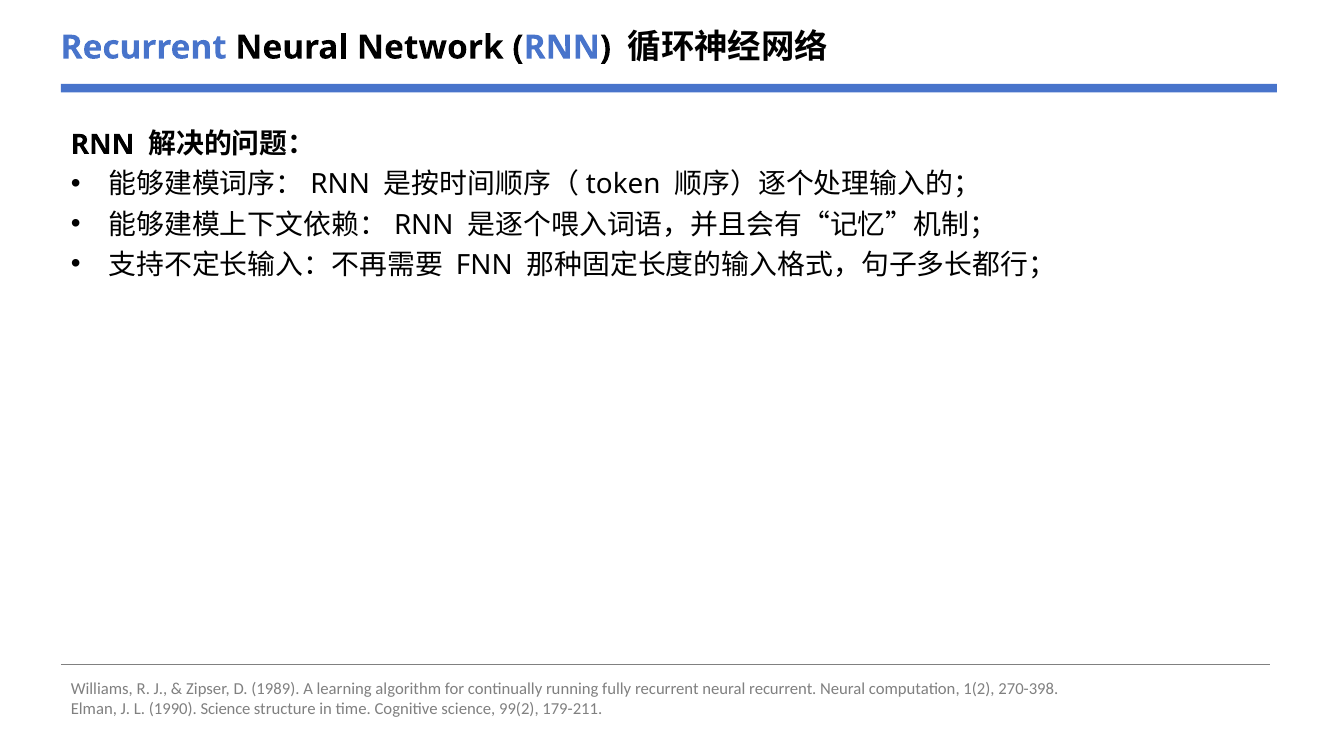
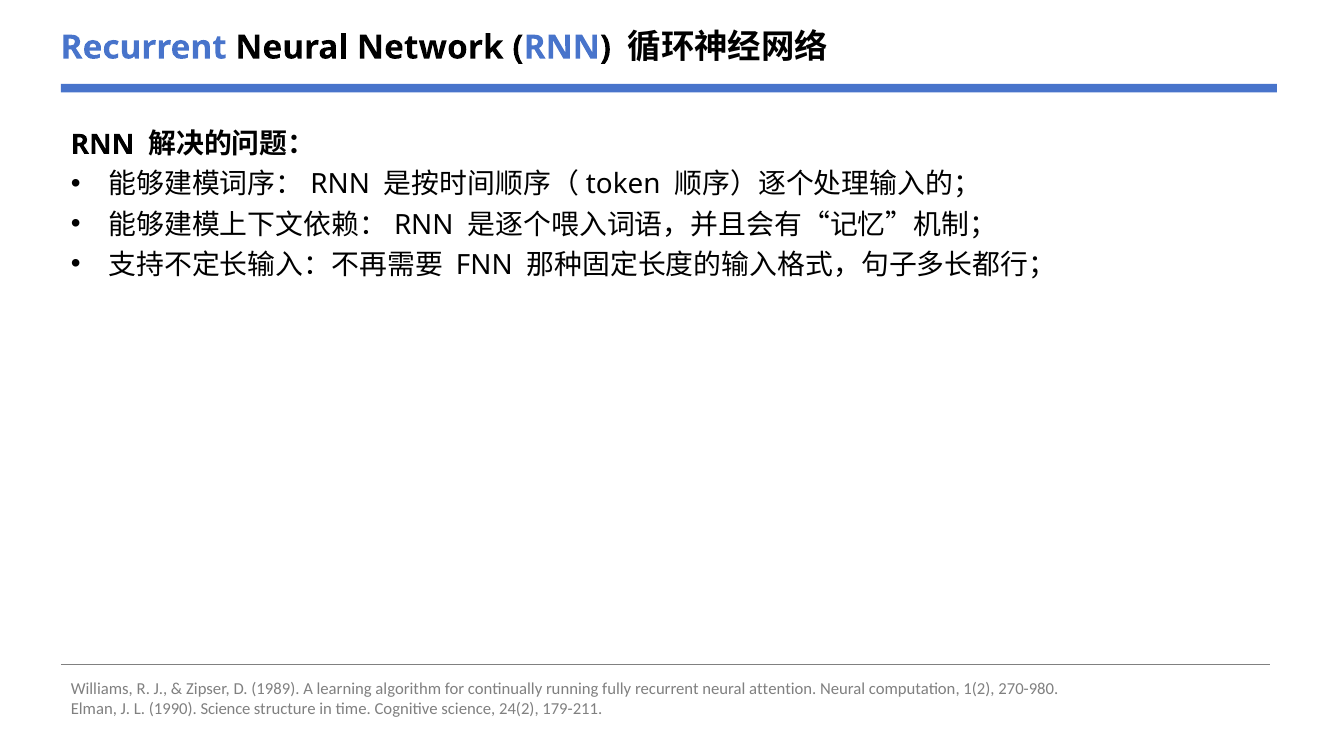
neural recurrent: recurrent -> attention
270-398: 270-398 -> 270-980
99(2: 99(2 -> 24(2
